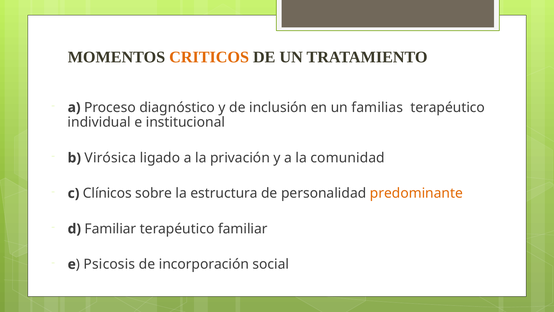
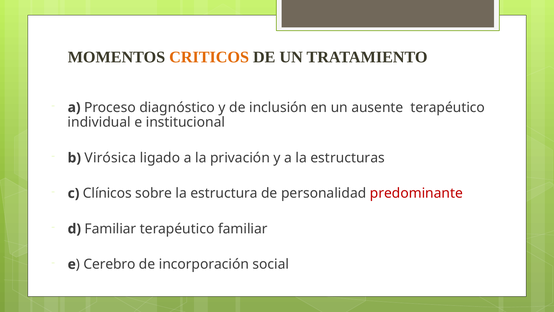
familias: familias -> ausente
comunidad: comunidad -> estructuras
predominante colour: orange -> red
Psicosis: Psicosis -> Cerebro
